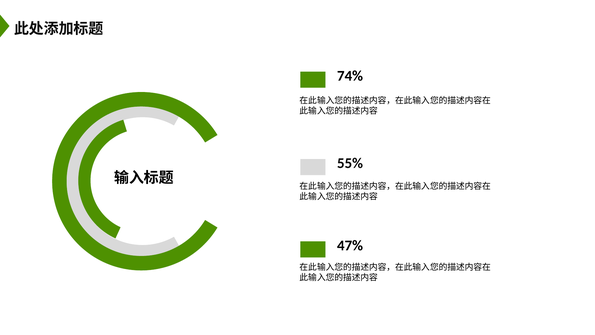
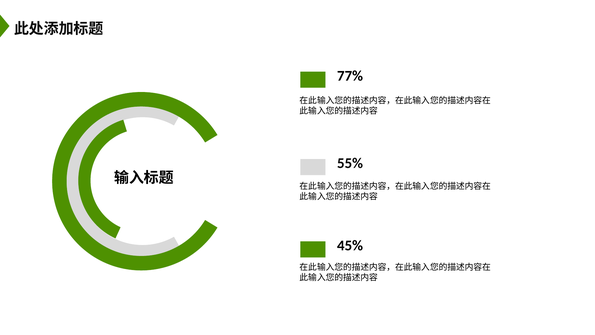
74%: 74% -> 77%
47%: 47% -> 45%
